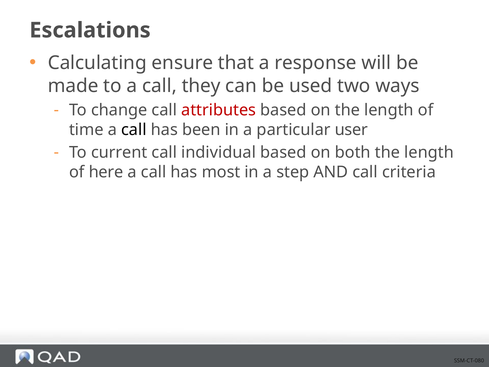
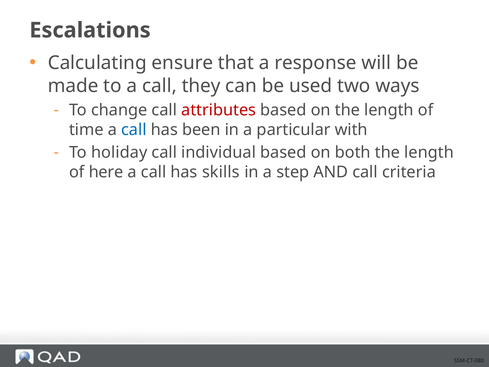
call at (134, 130) colour: black -> blue
user: user -> with
current: current -> holiday
most: most -> skills
